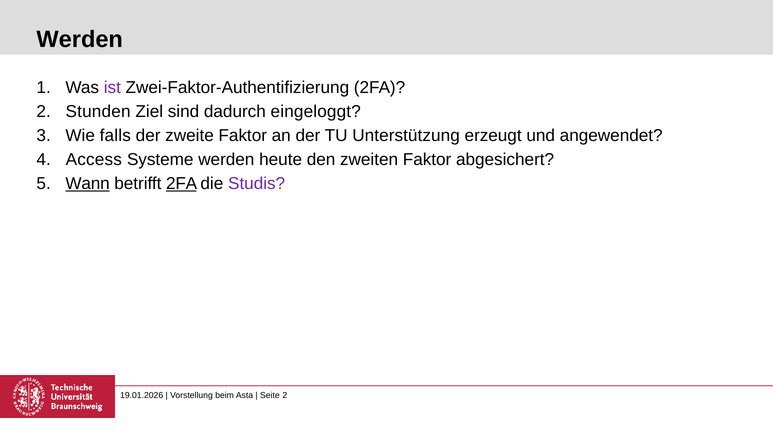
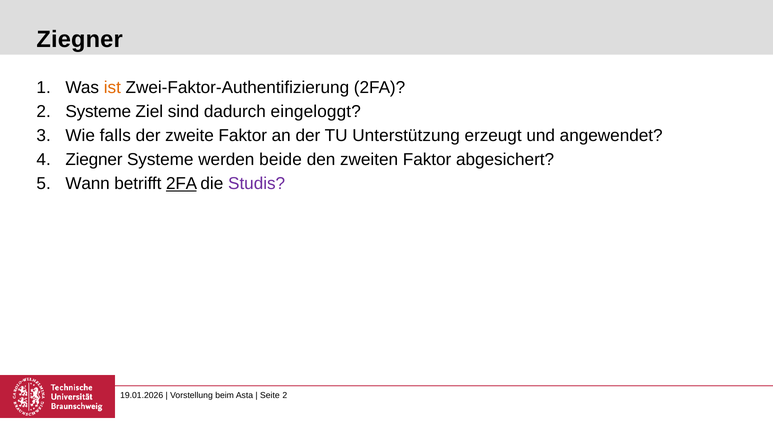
Werden at (80, 39): Werden -> Ziegner
ist colour: purple -> orange
Stunden at (98, 112): Stunden -> Systeme
Access at (94, 160): Access -> Ziegner
heute: heute -> beide
Wann underline: present -> none
